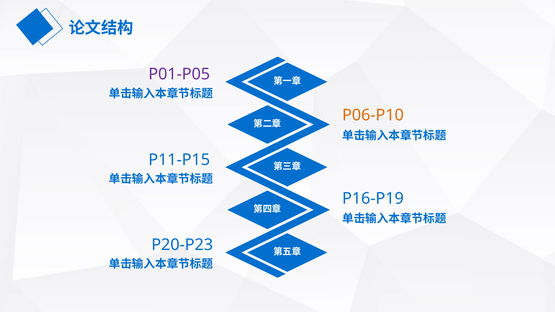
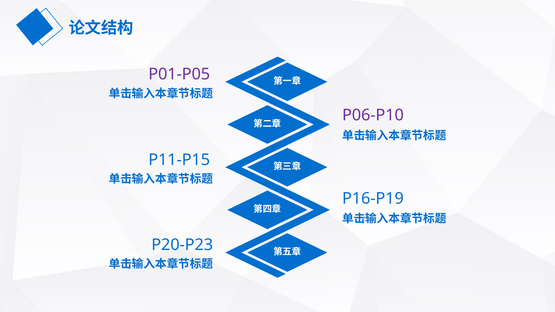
P06-P10 colour: orange -> purple
